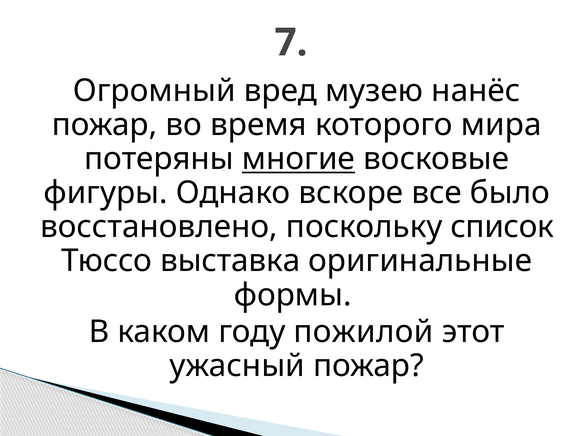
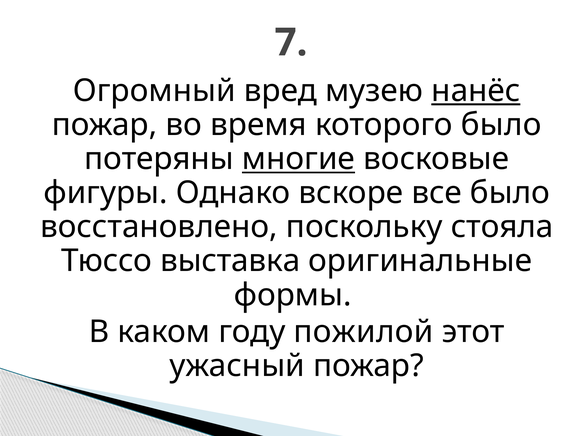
нанёс underline: none -> present
которого мира: мира -> было
список: список -> стояла
